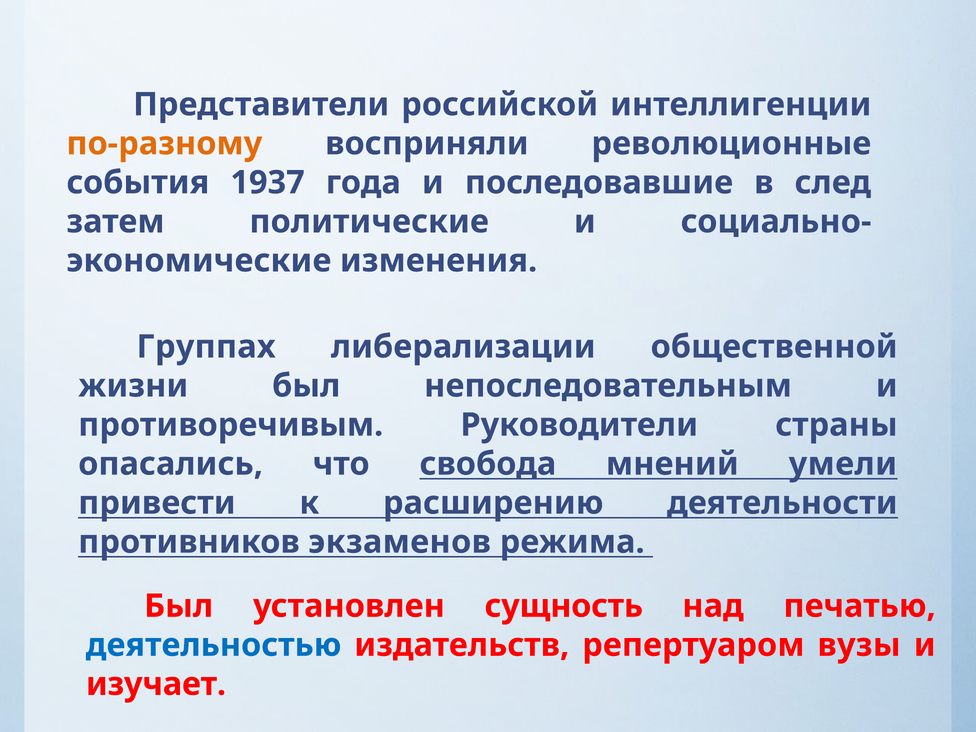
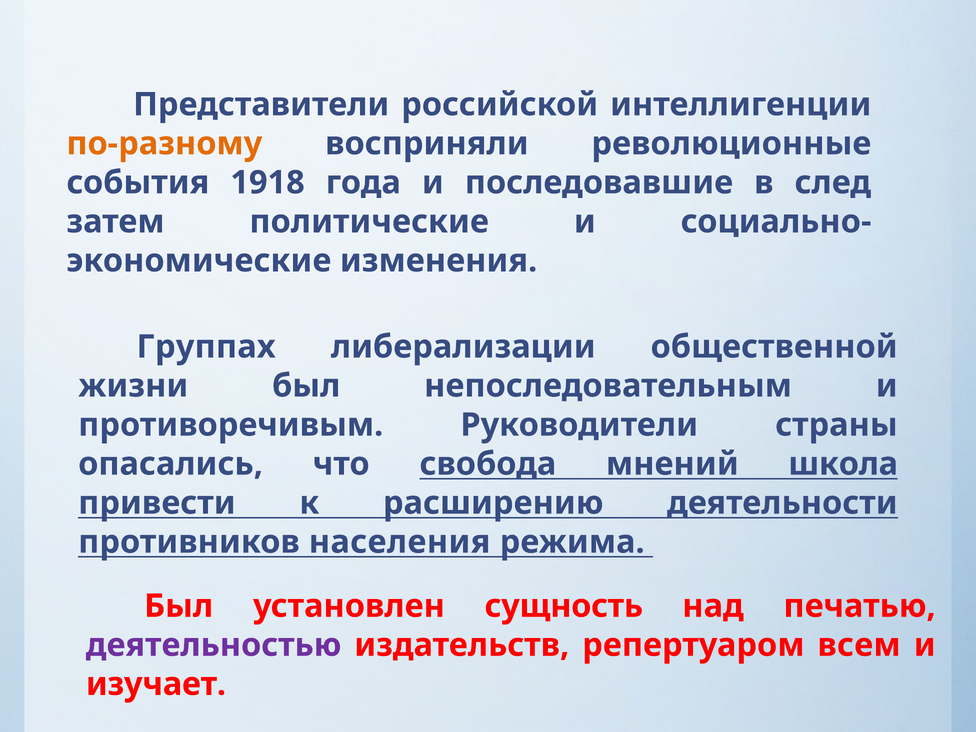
1937: 1937 -> 1918
умели: умели -> школа
экзаменов: экзаменов -> населения
деятельностью colour: blue -> purple
вузы: вузы -> всем
